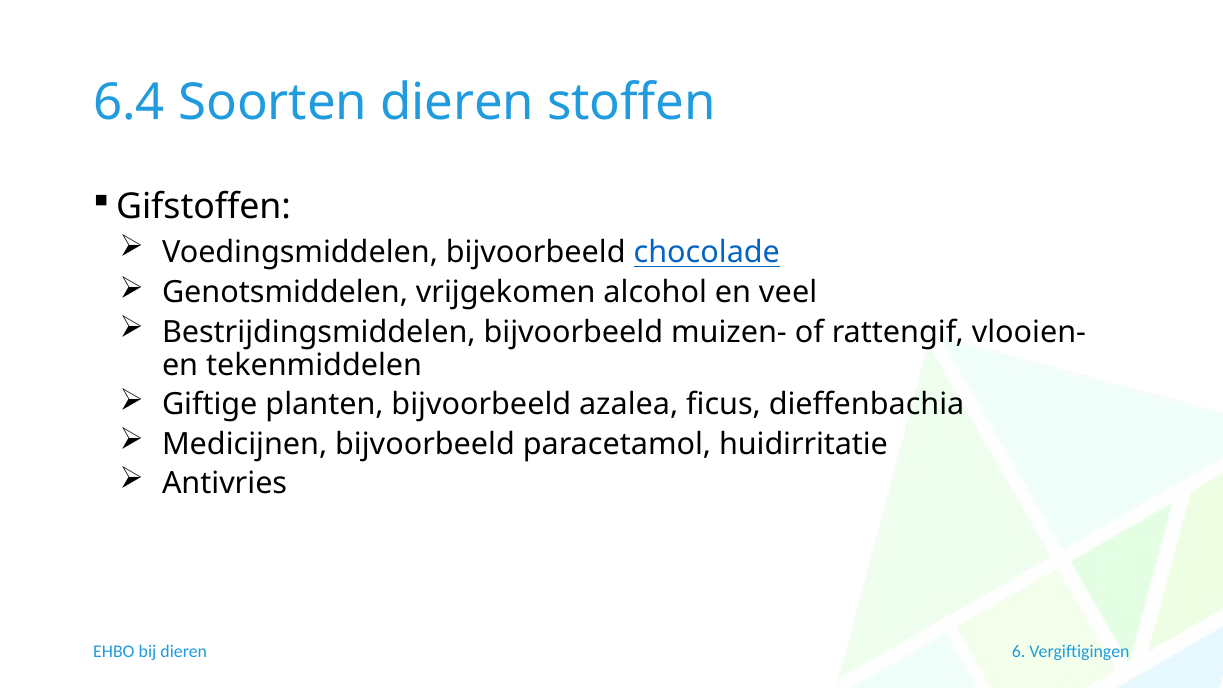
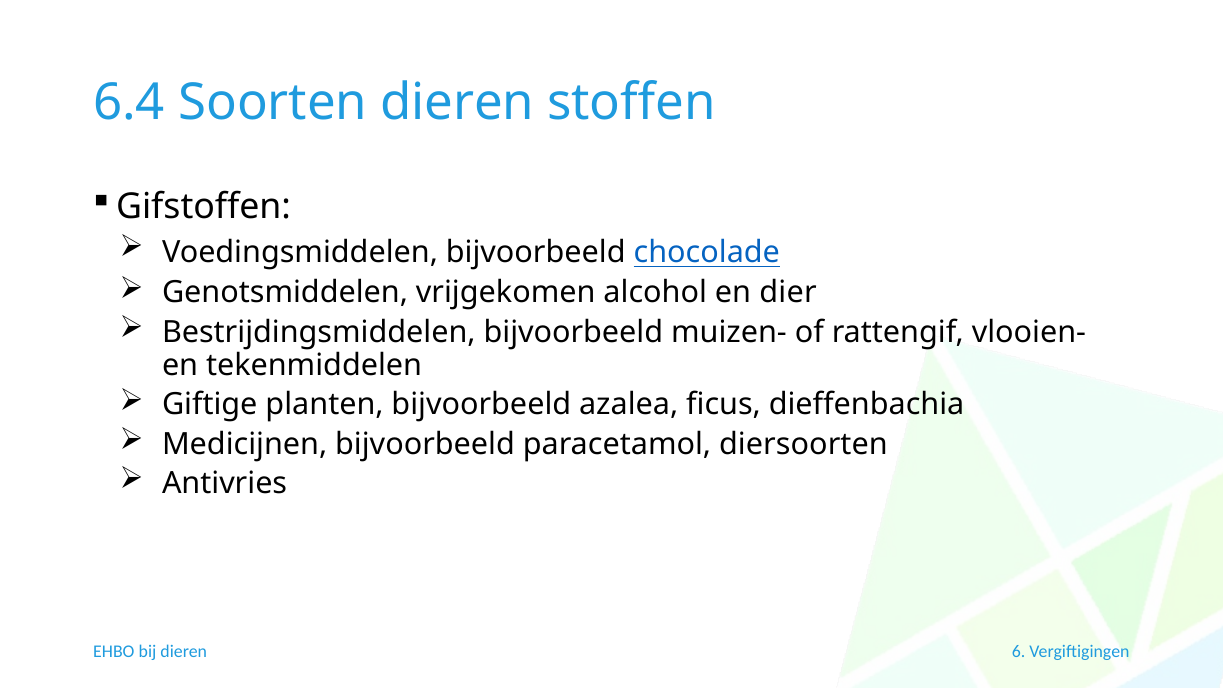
veel: veel -> dier
huidirritatie: huidirritatie -> diersoorten
